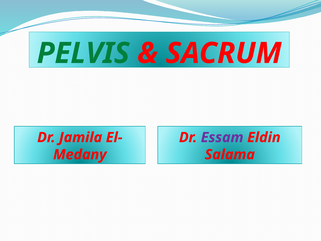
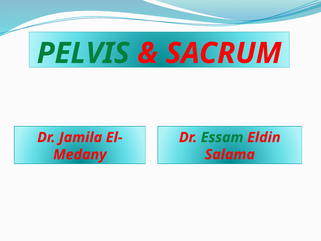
Essam colour: purple -> green
